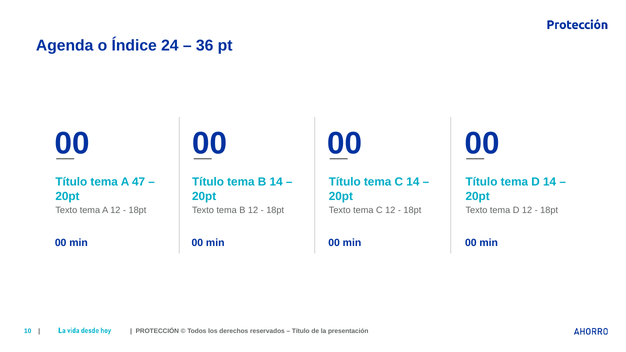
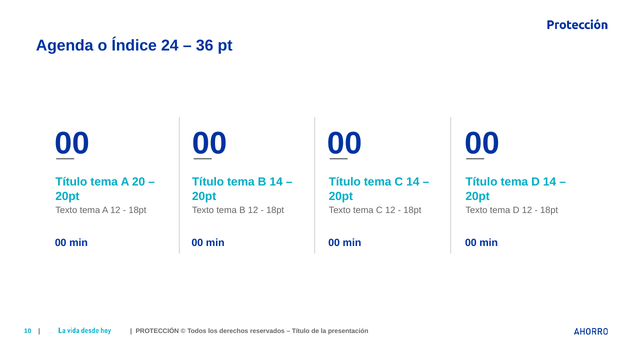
47: 47 -> 20
